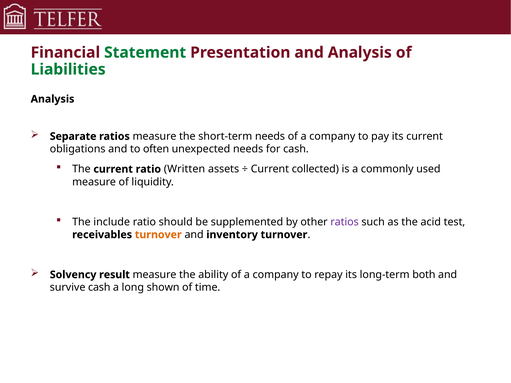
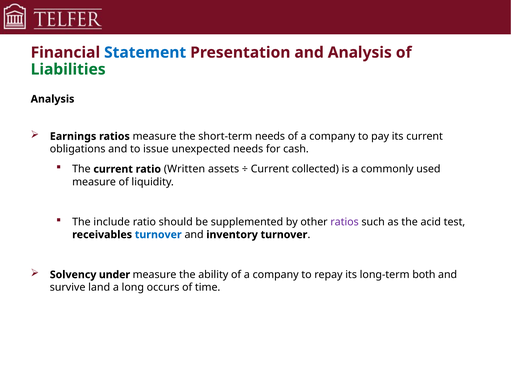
Statement colour: green -> blue
Separate: Separate -> Earnings
often: often -> issue
turnover at (158, 235) colour: orange -> blue
result: result -> under
survive cash: cash -> land
shown: shown -> occurs
